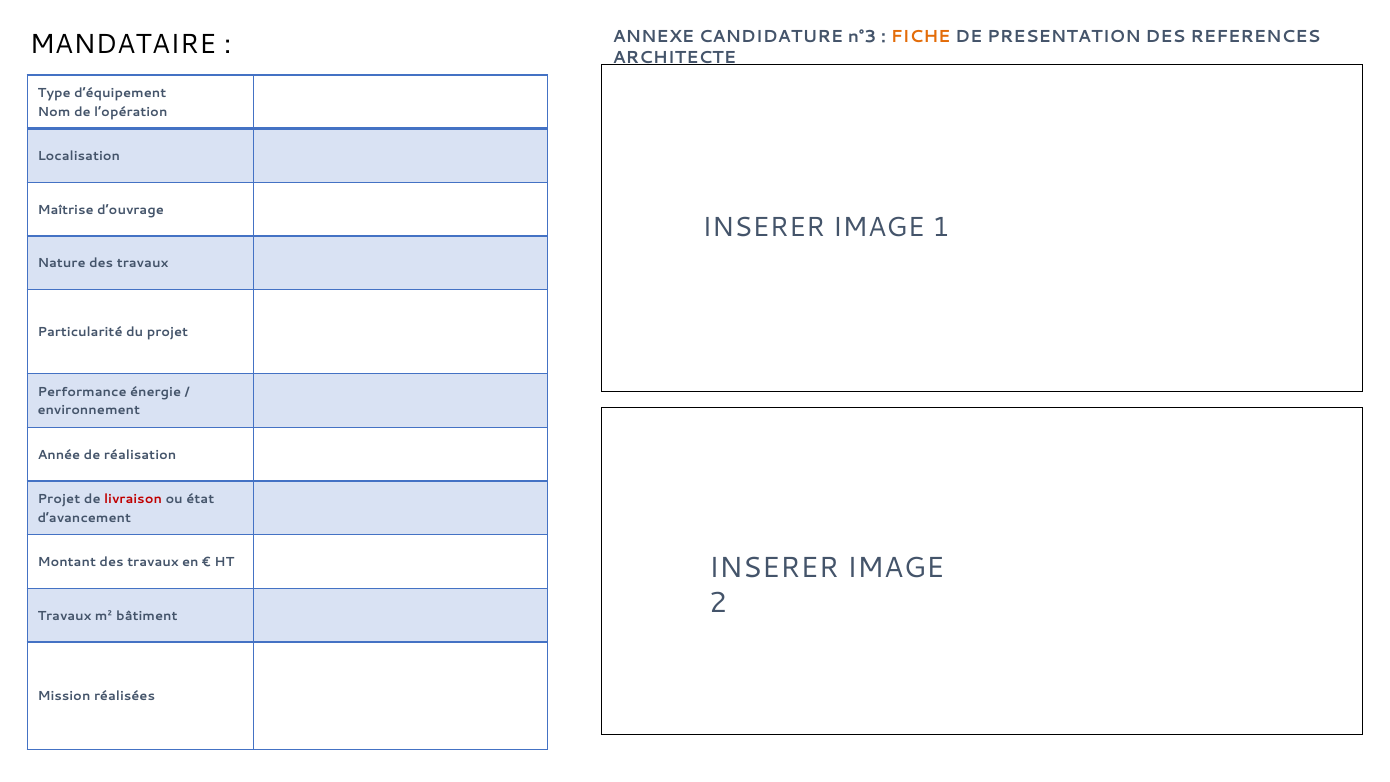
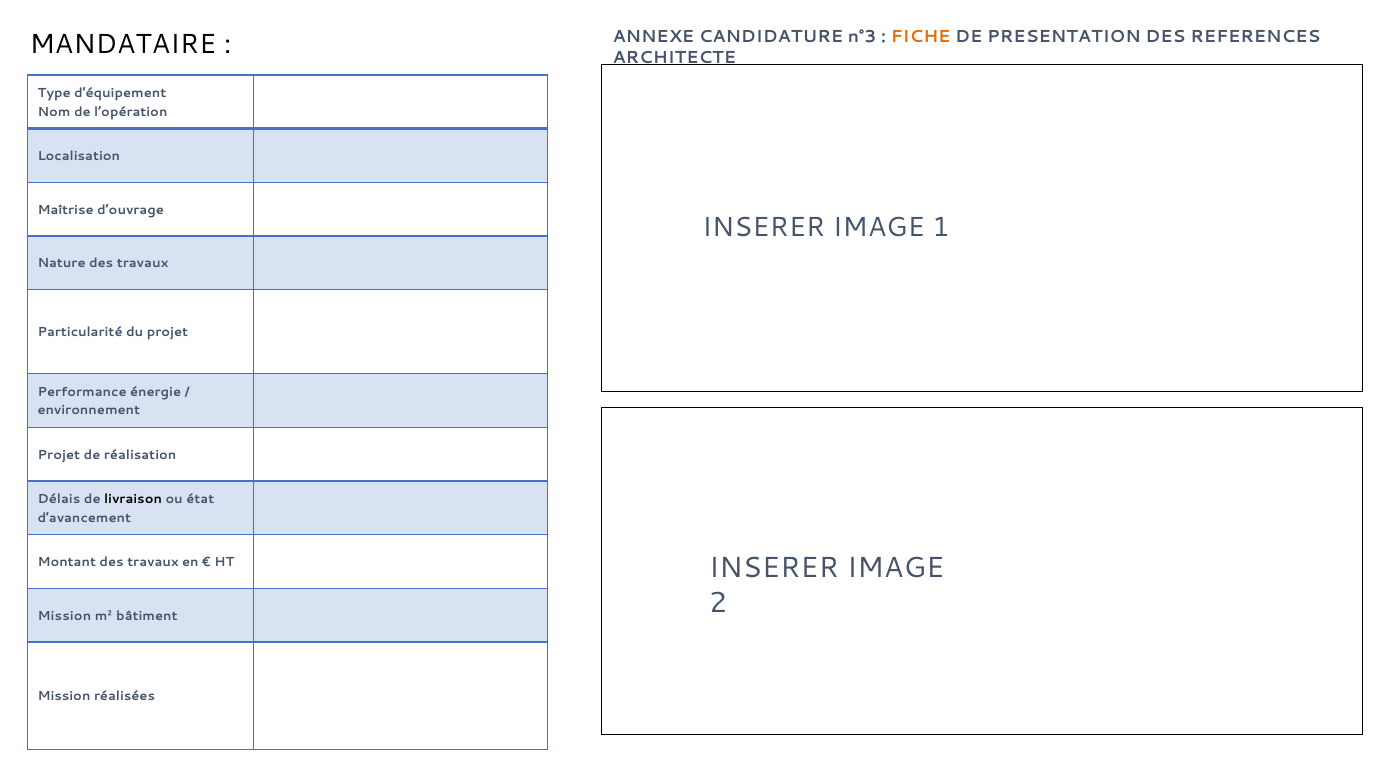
Année at (59, 455): Année -> Projet
Projet at (59, 499): Projet -> Délais
livraison colour: red -> black
Travaux at (64, 616): Travaux -> Mission
